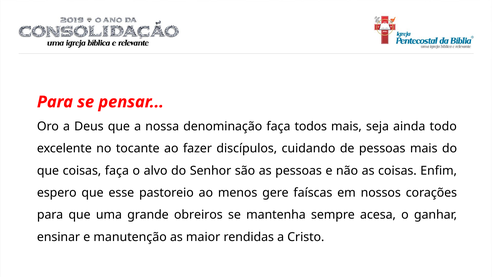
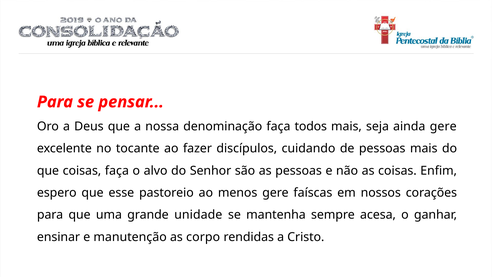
ainda todo: todo -> gere
obreiros: obreiros -> unidade
maior: maior -> corpo
